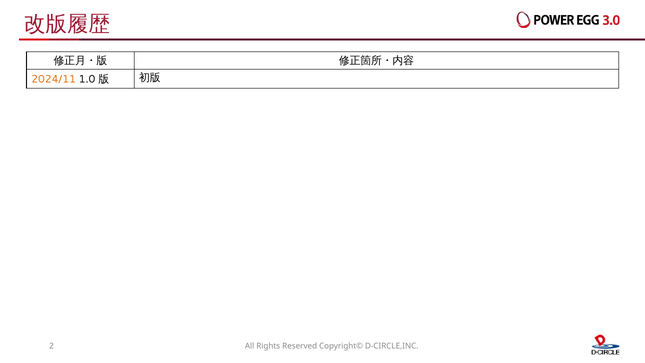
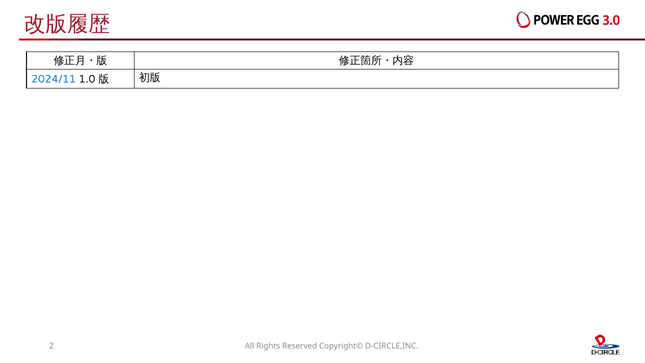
2024/11 colour: orange -> blue
